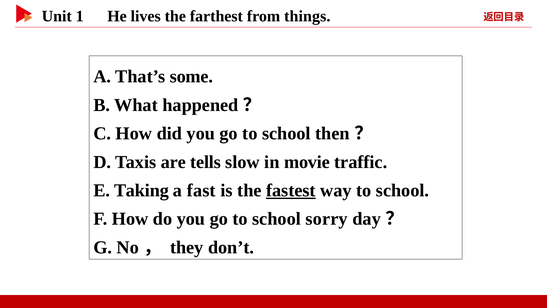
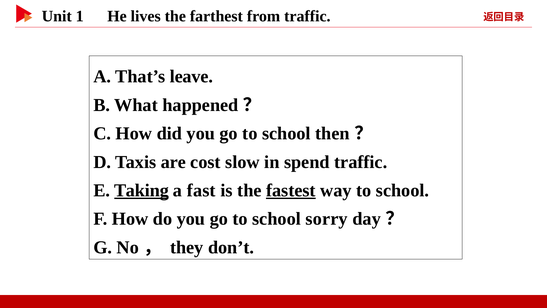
things at (307, 16): things -> traffic
some: some -> leave
tells: tells -> cost
movie: movie -> spend
Taking underline: none -> present
